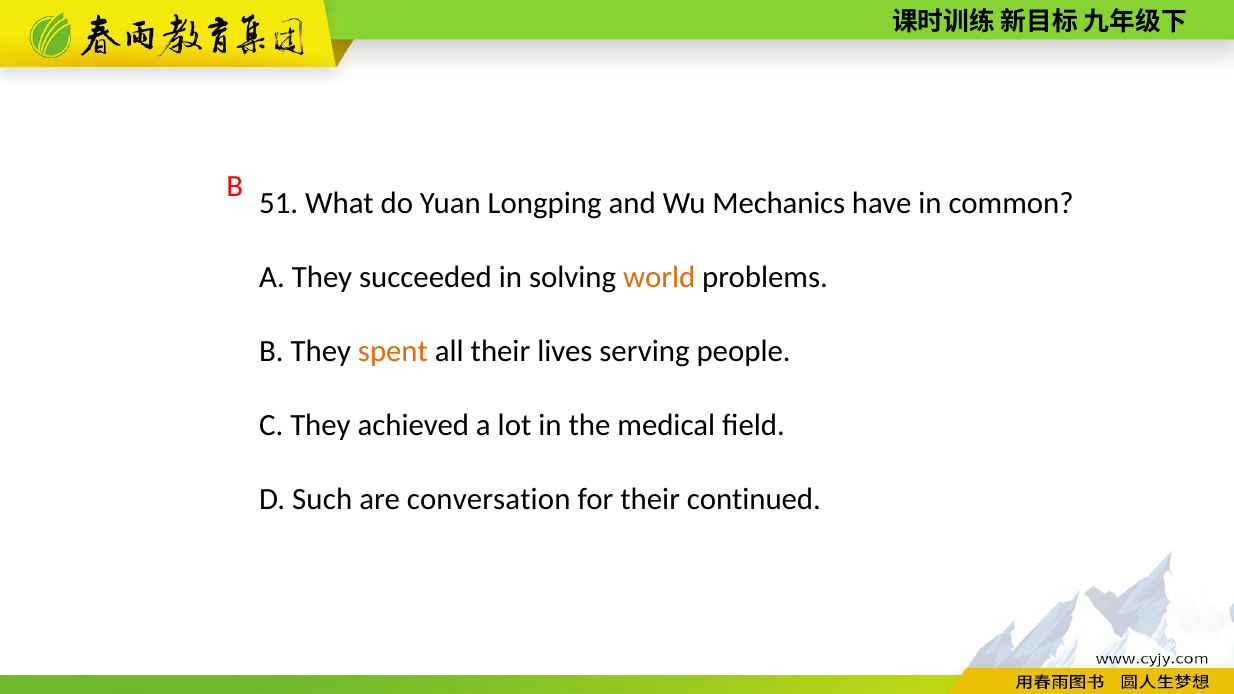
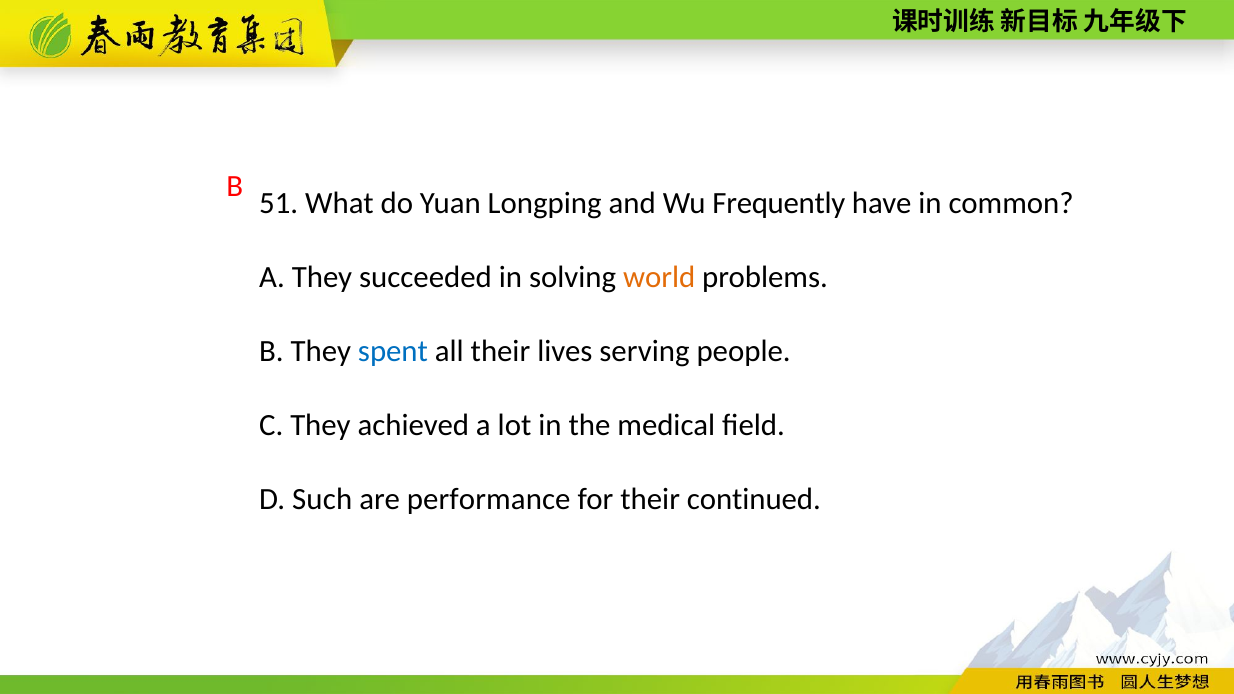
Mechanics: Mechanics -> Frequently
spent colour: orange -> blue
conversation: conversation -> performance
